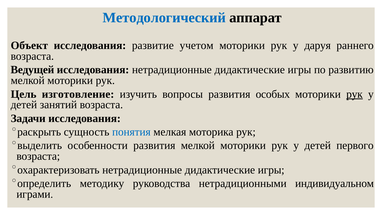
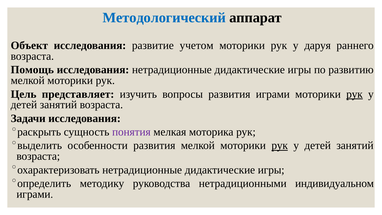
Ведущей: Ведущей -> Помощь
изготовление: изготовление -> представляет
развития особых: особых -> играми
понятия colour: blue -> purple
рук at (280, 145) underline: none -> present
первого at (355, 145): первого -> занятий
